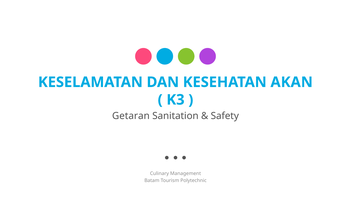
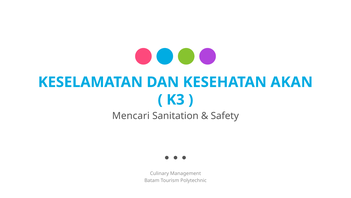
Getaran: Getaran -> Mencari
